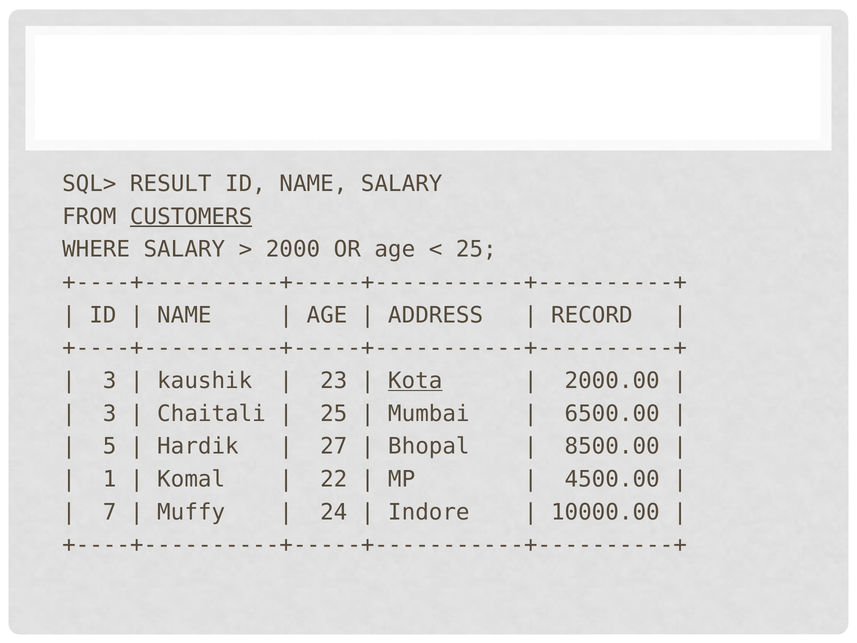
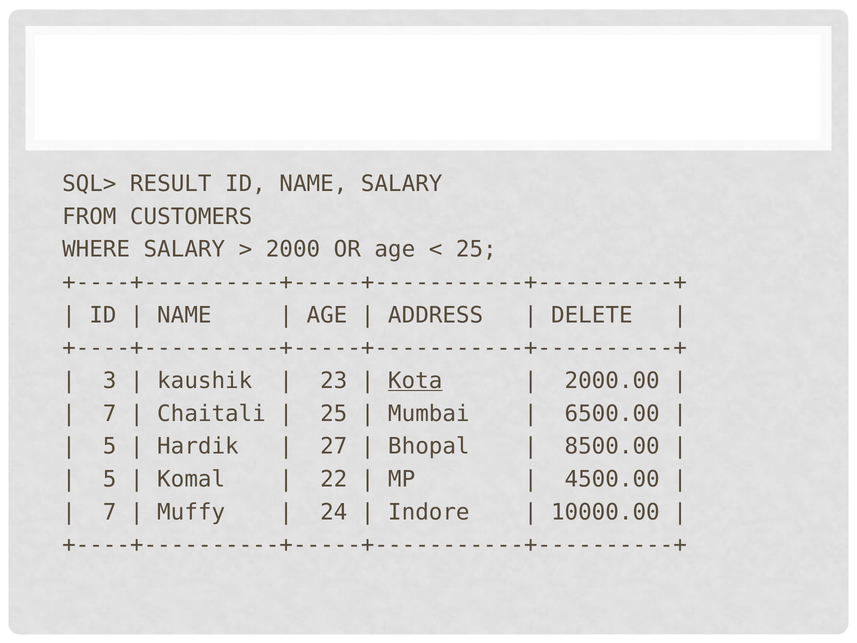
CUSTOMERS underline: present -> none
RECORD: RECORD -> DELETE
3 at (110, 413): 3 -> 7
1 at (110, 479): 1 -> 5
